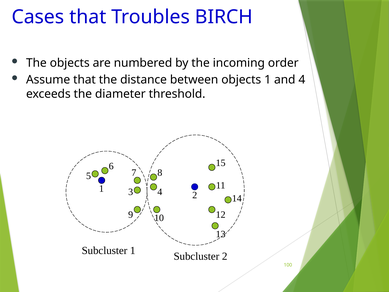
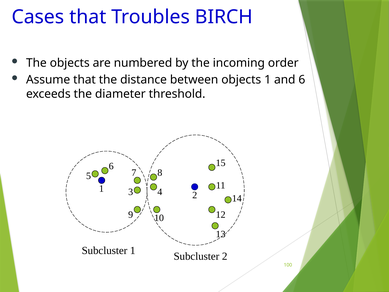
and 4: 4 -> 6
